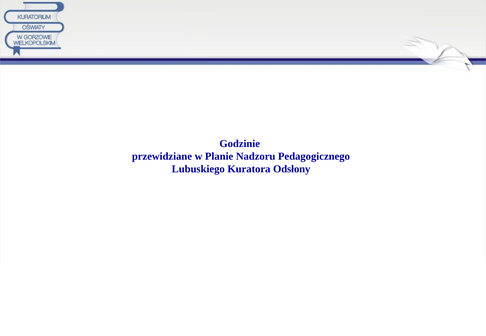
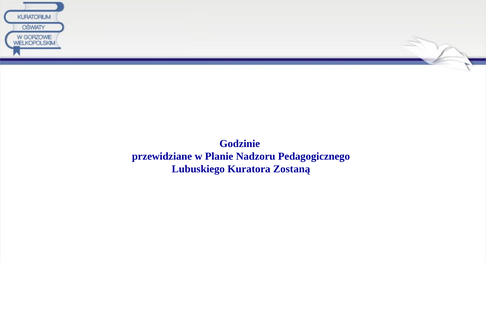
Odsłony: Odsłony -> Zostaną
